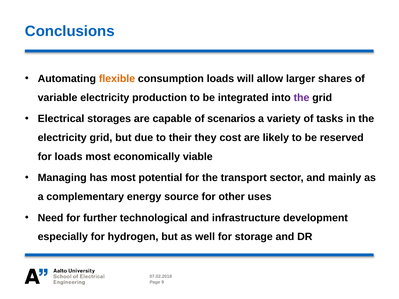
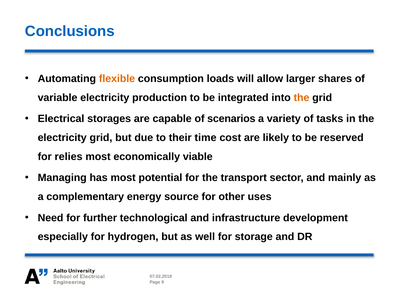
the at (302, 98) colour: purple -> orange
they: they -> time
for loads: loads -> relies
